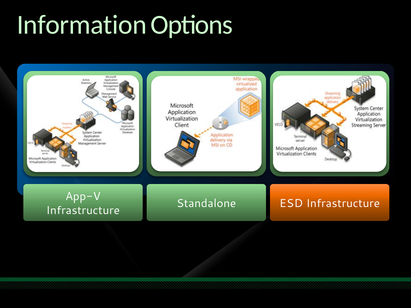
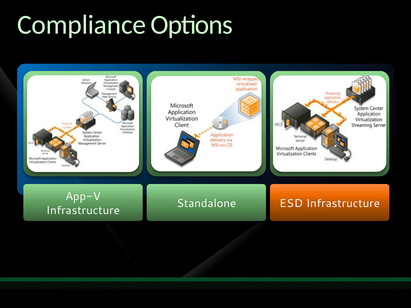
Information: Information -> Compliance
